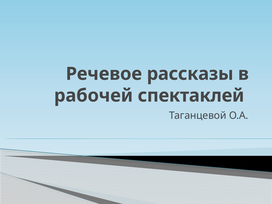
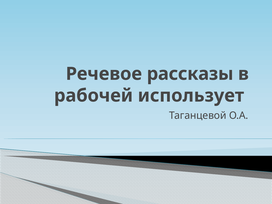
спектаклей: спектаклей -> использует
